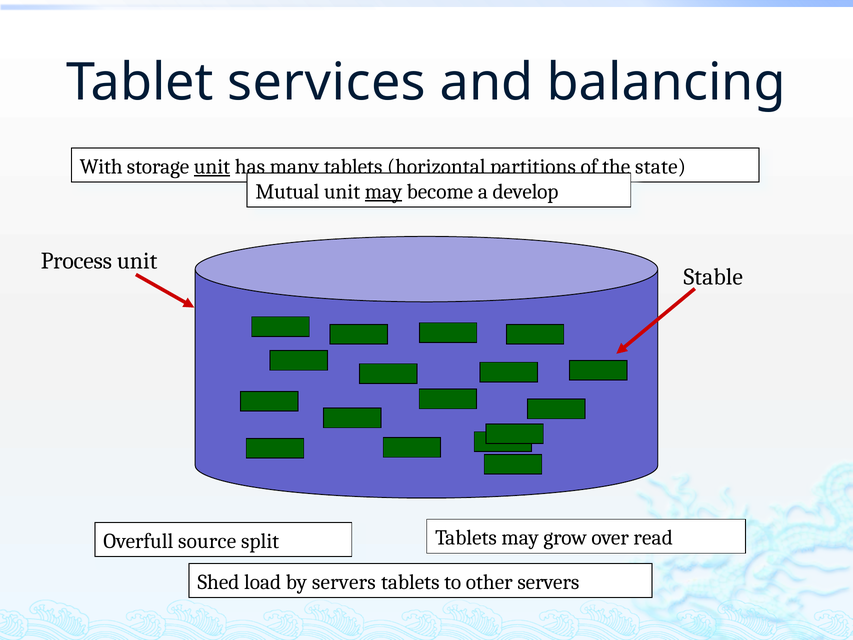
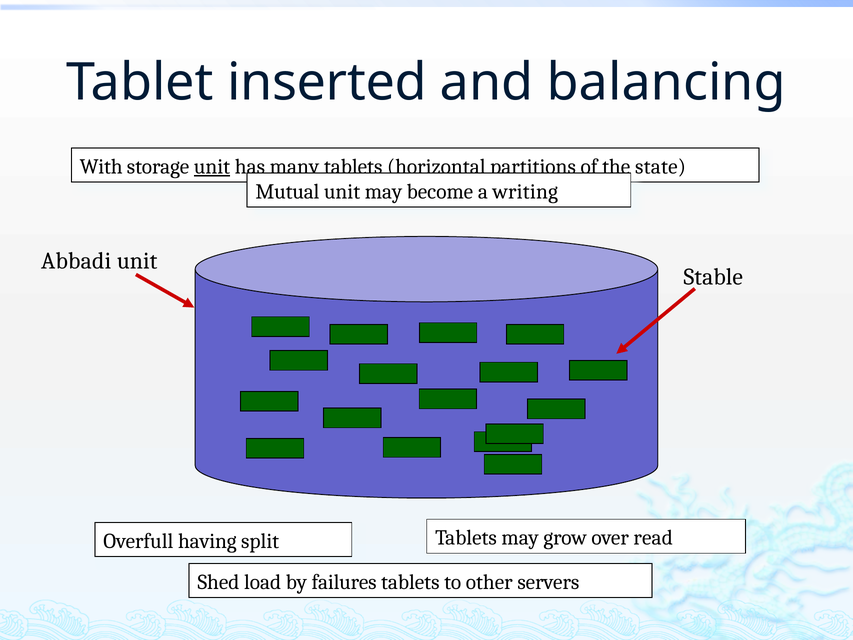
services: services -> inserted
may at (383, 191) underline: present -> none
develop: develop -> writing
Process: Process -> Abbadi
source: source -> having
by servers: servers -> failures
